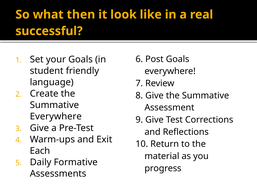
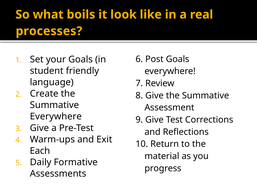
then: then -> boils
successful: successful -> processes
